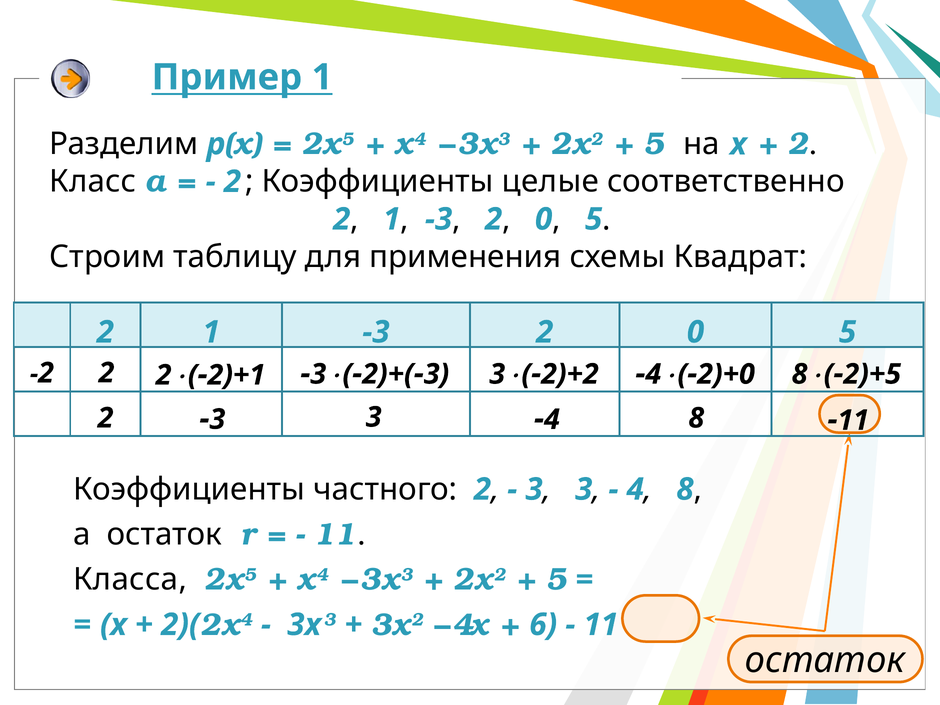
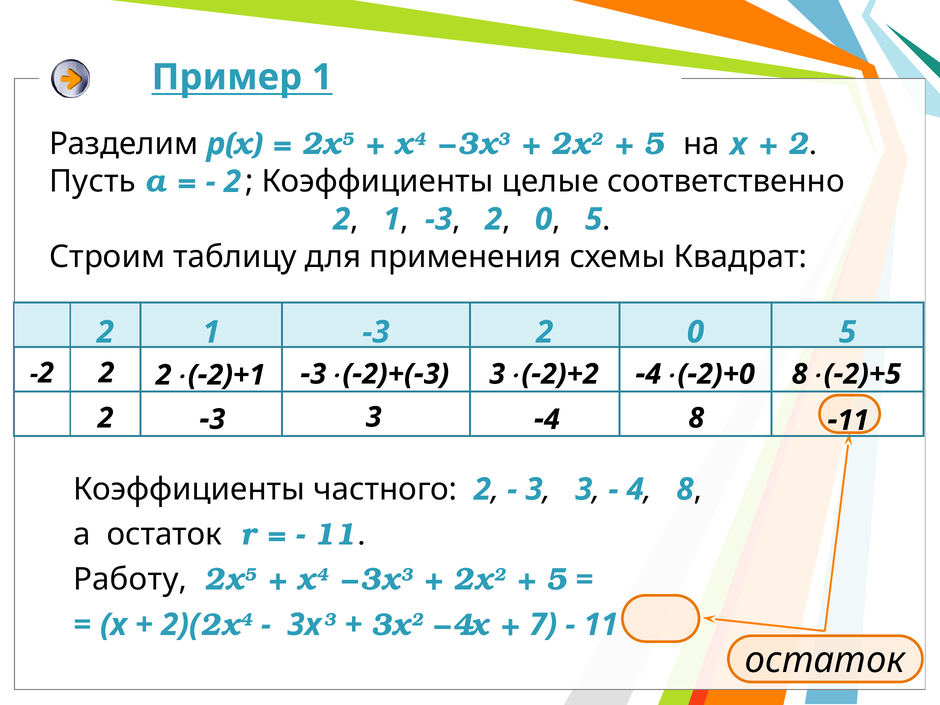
Класс: Класс -> Пусть
Класса: Класса -> Работу
6: 6 -> 7
